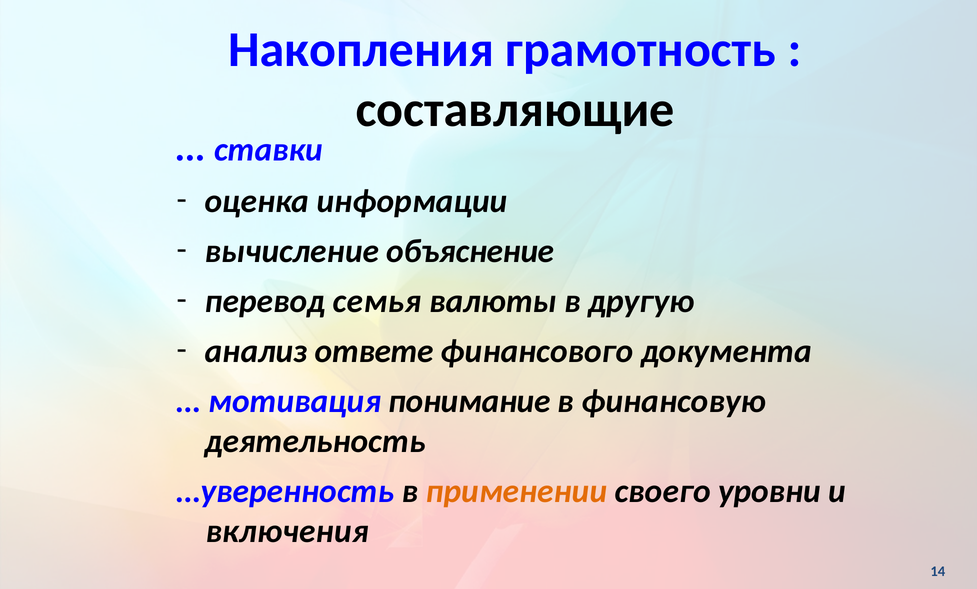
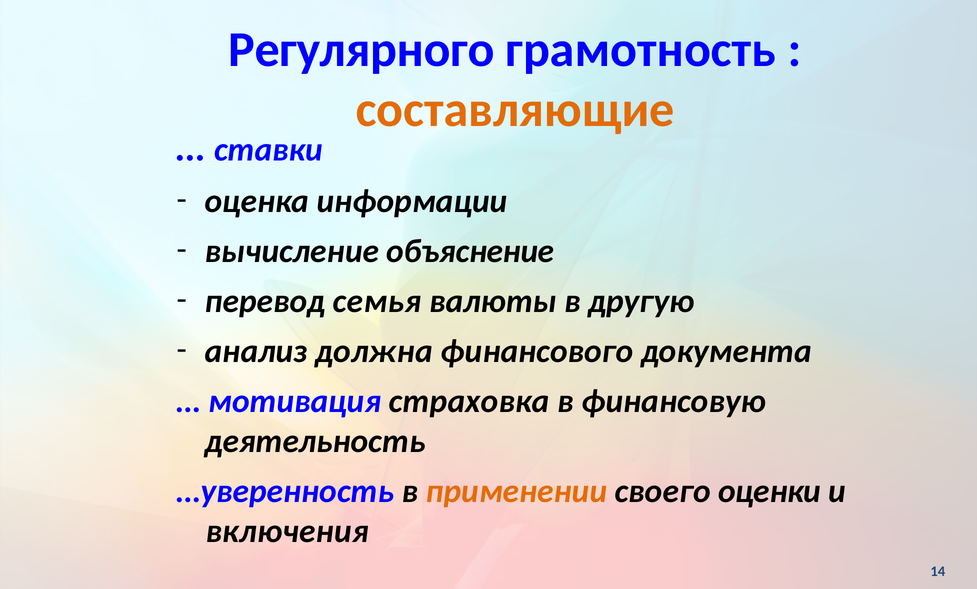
Накопления: Накопления -> Регулярного
составляющие colour: black -> orange
ответе: ответе -> должна
понимание: понимание -> страховка
уровни: уровни -> оценки
